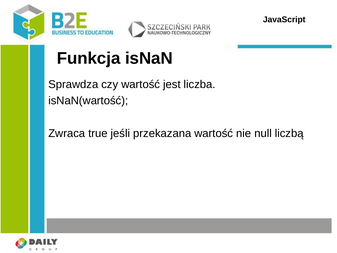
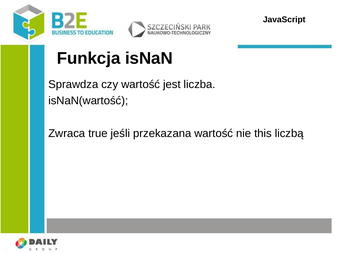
null: null -> this
